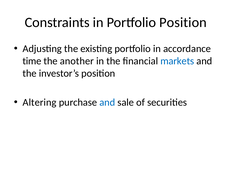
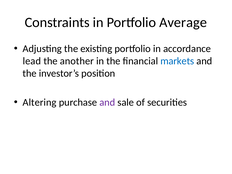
Portfolio Position: Position -> Average
time: time -> lead
and at (107, 102) colour: blue -> purple
